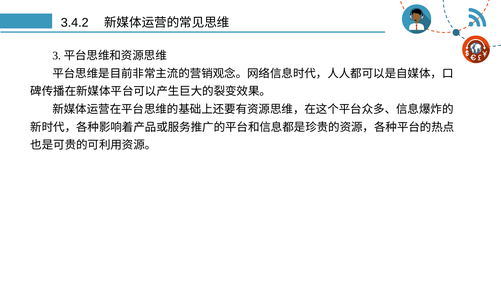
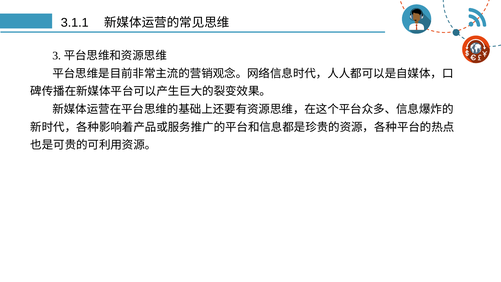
3.4.2: 3.4.2 -> 3.1.1
